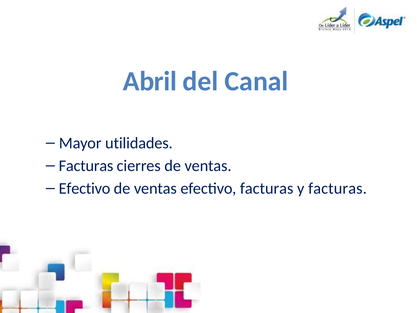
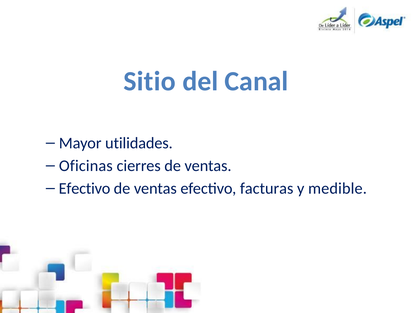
Abril: Abril -> Sitio
Facturas at (86, 166): Facturas -> Oficinas
y facturas: facturas -> medible
